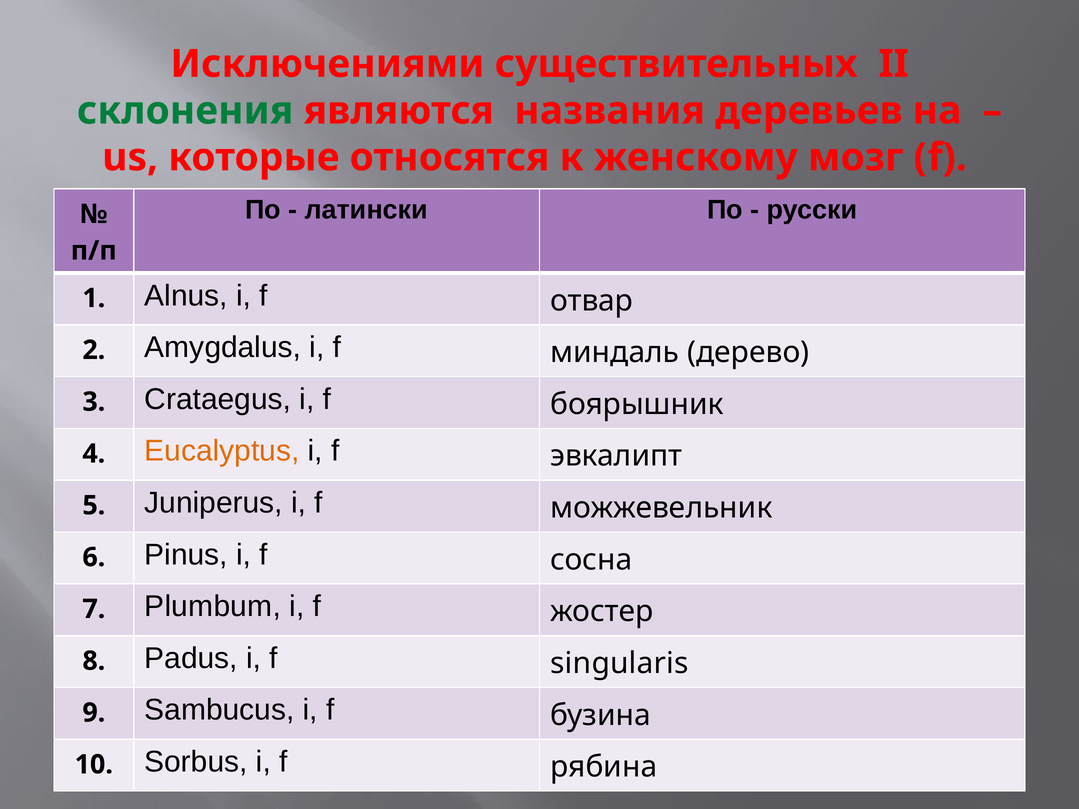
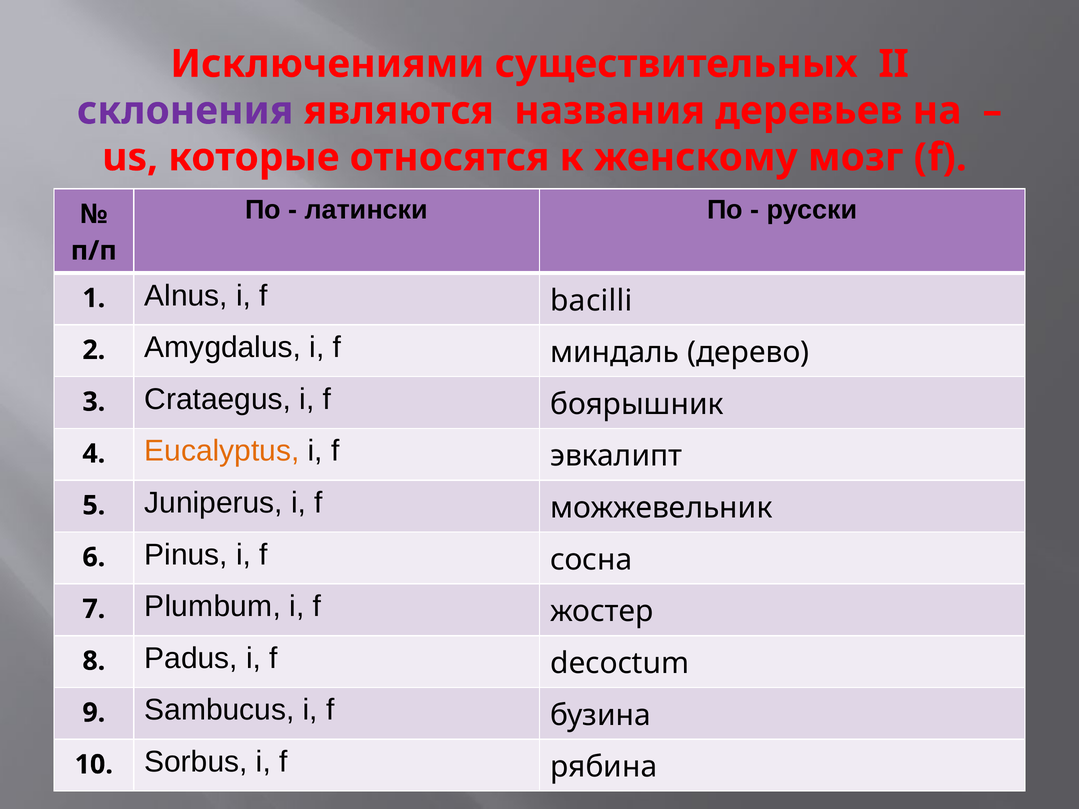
склонения colour: green -> purple
отвар: отвар -> bacilli
singularis: singularis -> decoctum
